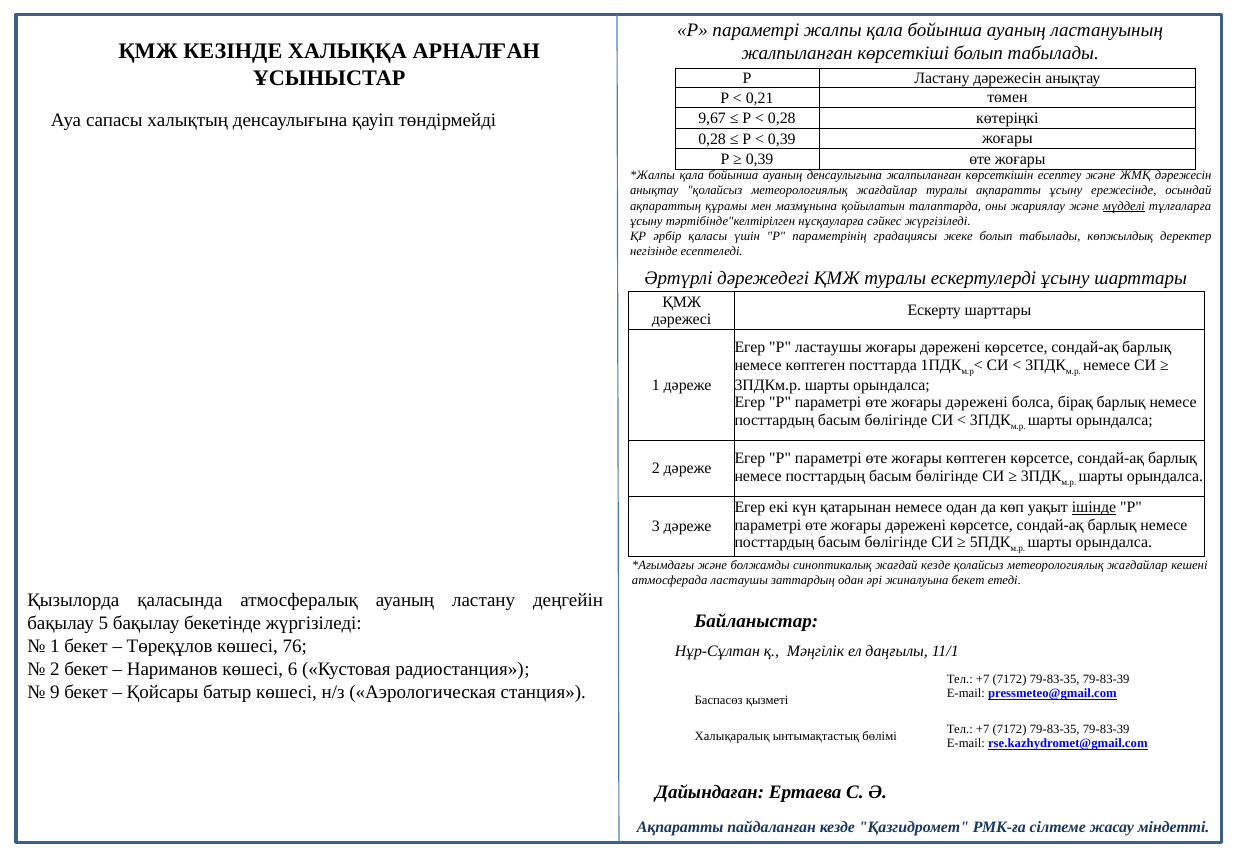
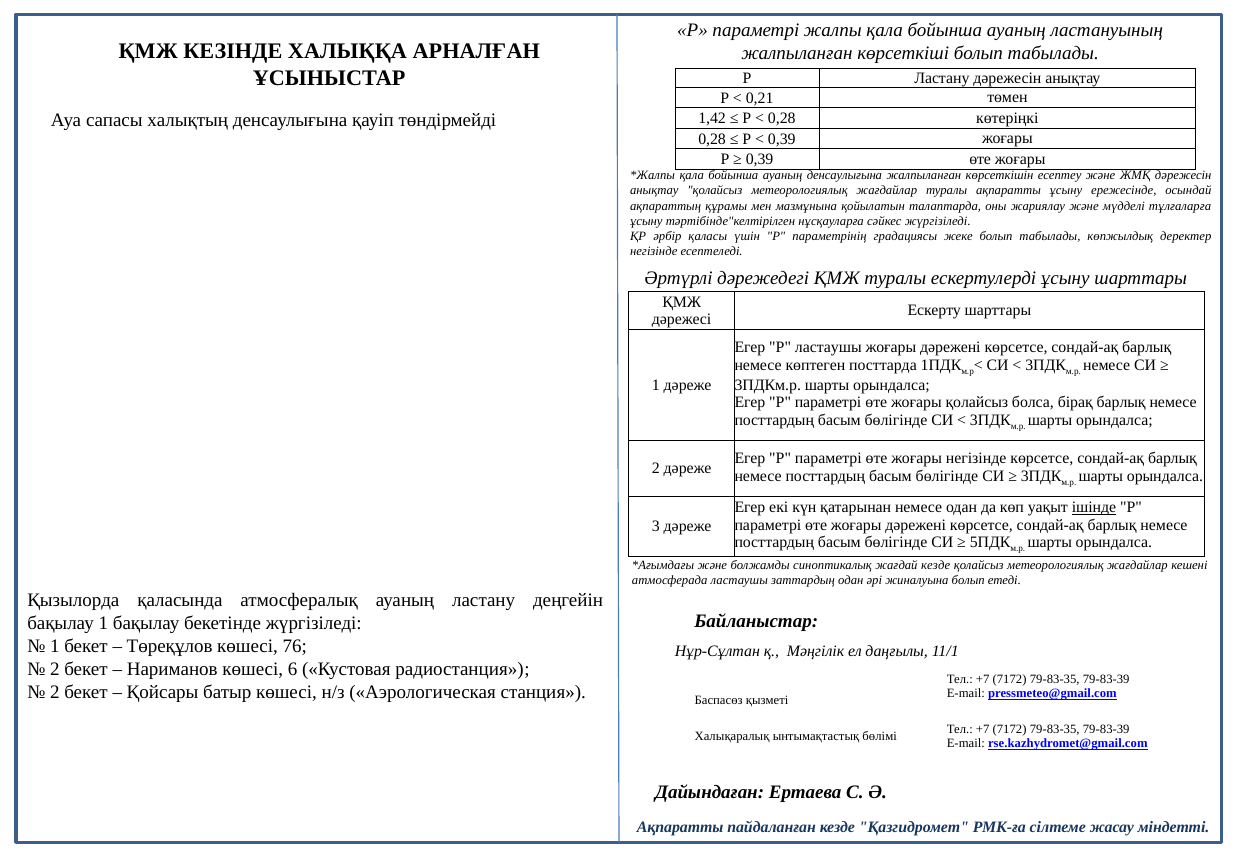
9,67: 9,67 -> 1,42
мүдделі underline: present -> none
дәрежені at (977, 403): дәрежені -> қолайсыз
жоғары көптеген: көптеген -> негізінде
жиналуына бекет: бекет -> болып
бақылау 5: 5 -> 1
9 at (55, 692): 9 -> 2
